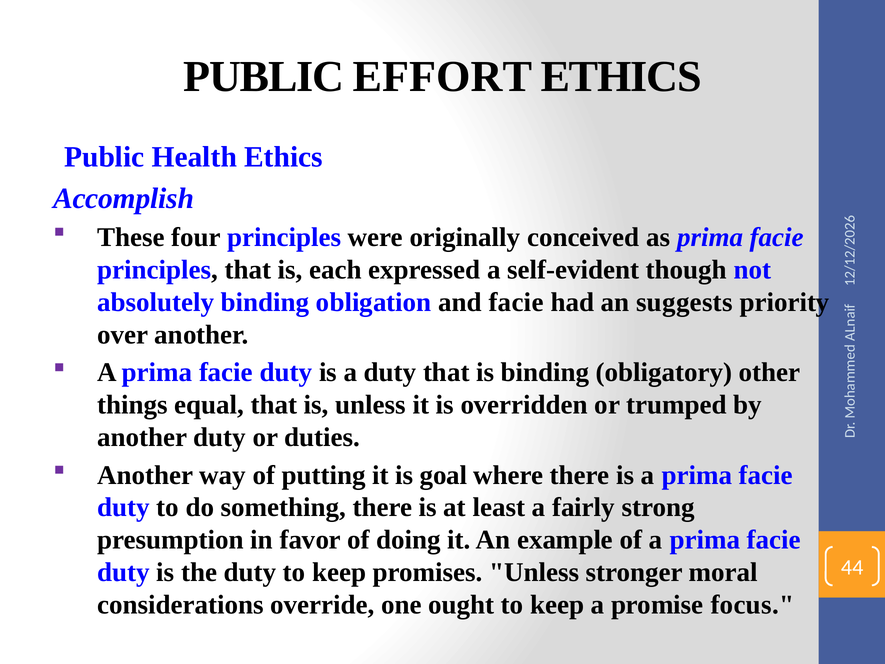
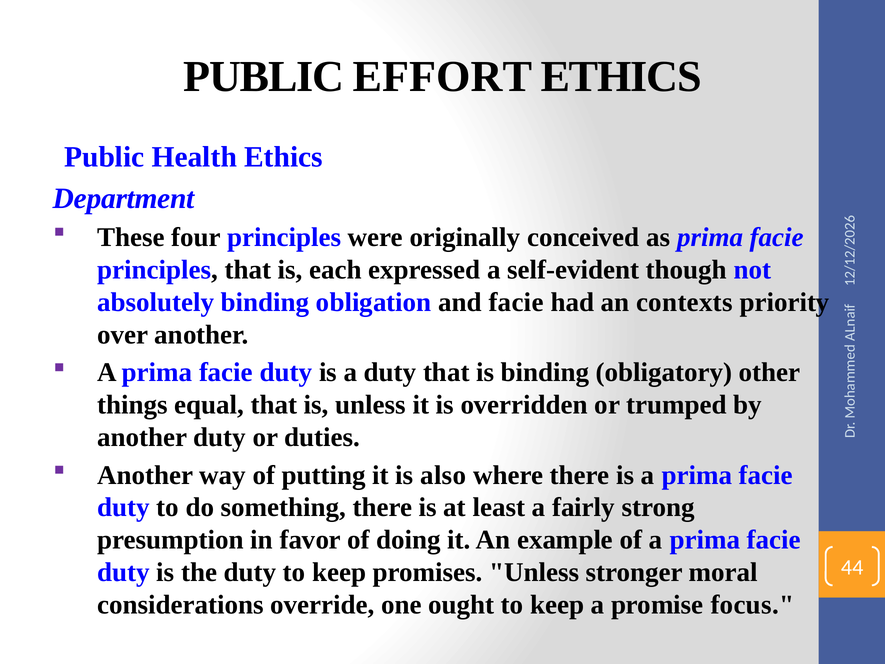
Accomplish: Accomplish -> Department
suggests: suggests -> contexts
goal: goal -> also
